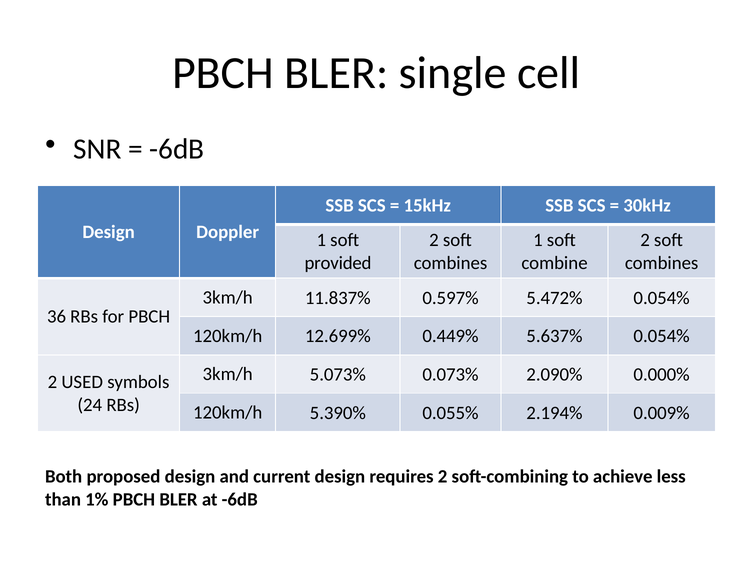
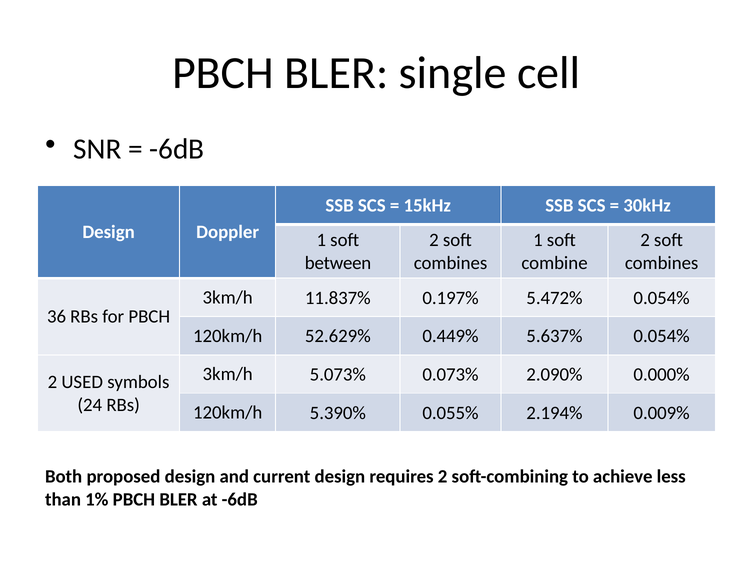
provided: provided -> between
0.597%: 0.597% -> 0.197%
12.699%: 12.699% -> 52.629%
